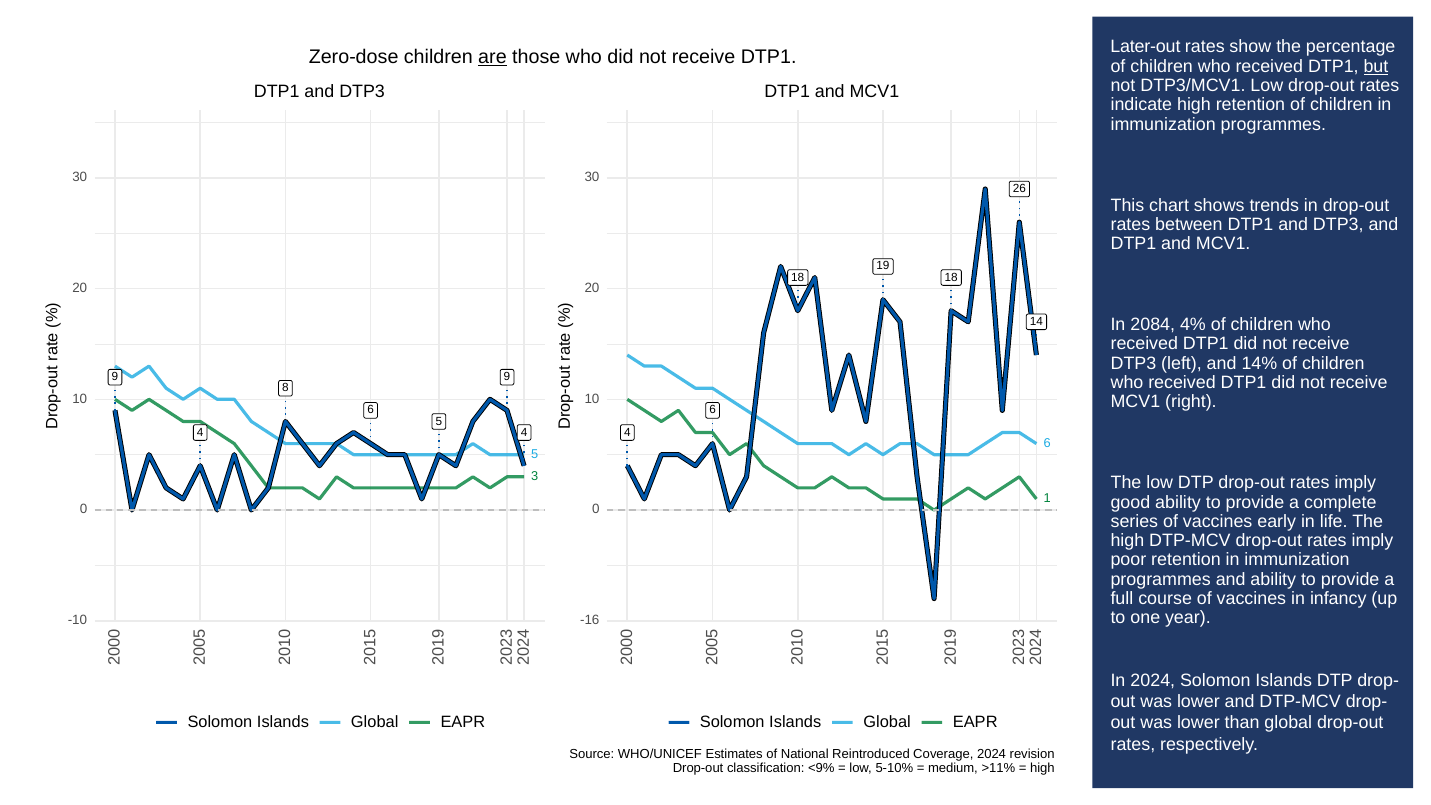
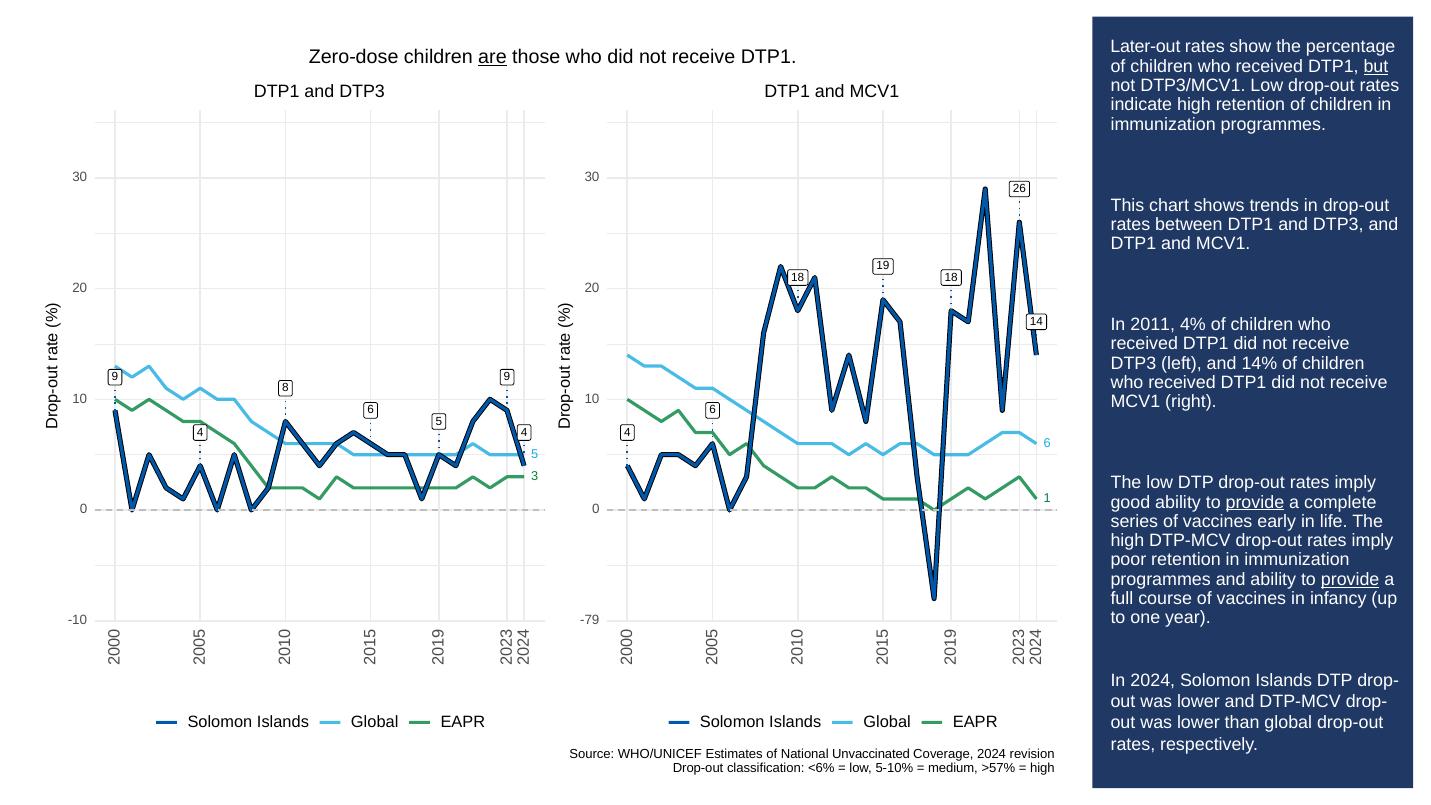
2084: 2084 -> 2011
provide at (1255, 502) underline: none -> present
provide at (1350, 579) underline: none -> present
-16: -16 -> -79
Reintroduced: Reintroduced -> Unvaccinated
<9%: <9% -> <6%
>11%: >11% -> >57%
